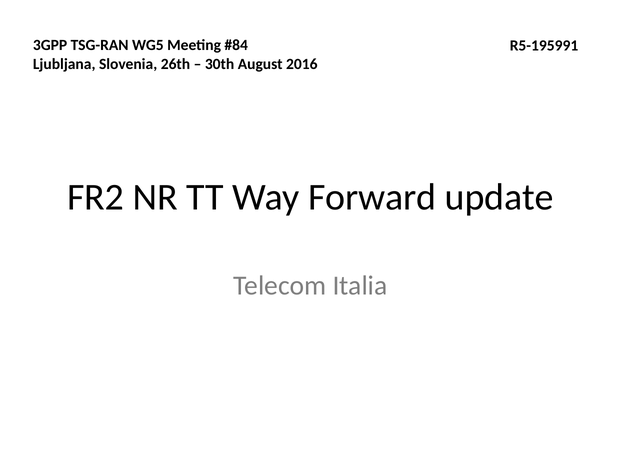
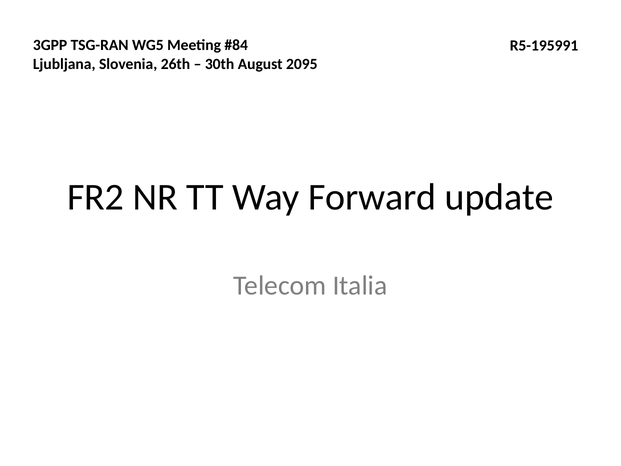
2016: 2016 -> 2095
